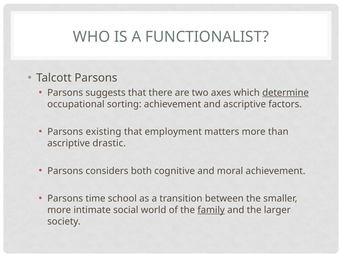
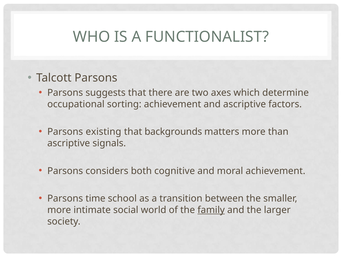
determine underline: present -> none
employment: employment -> backgrounds
drastic: drastic -> signals
